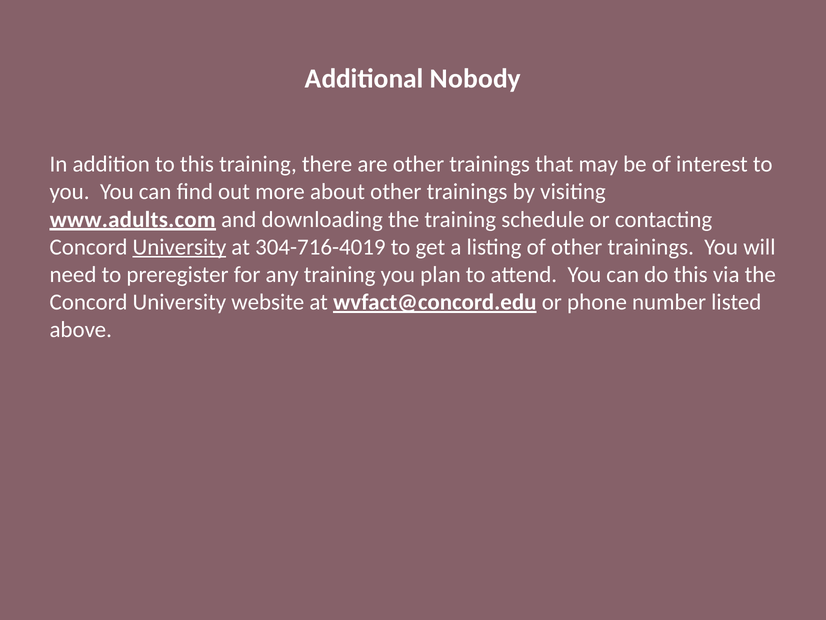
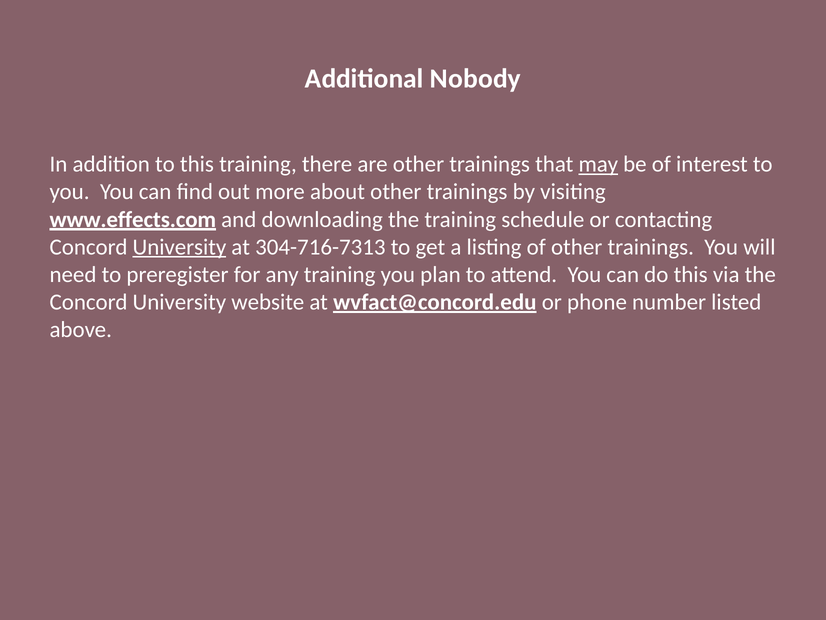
may underline: none -> present
www.adults.com: www.adults.com -> www.effects.com
304-716-4019: 304-716-4019 -> 304-716-7313
